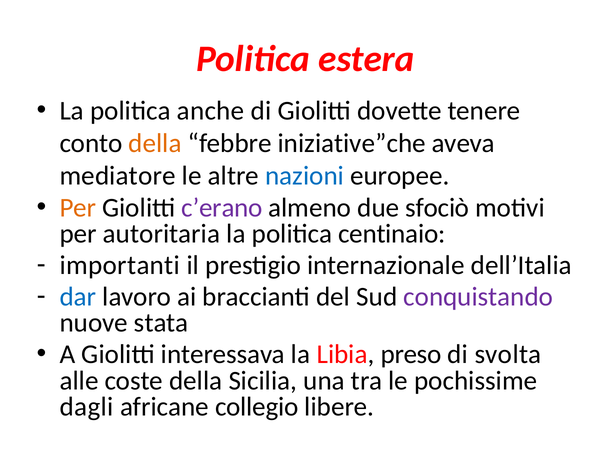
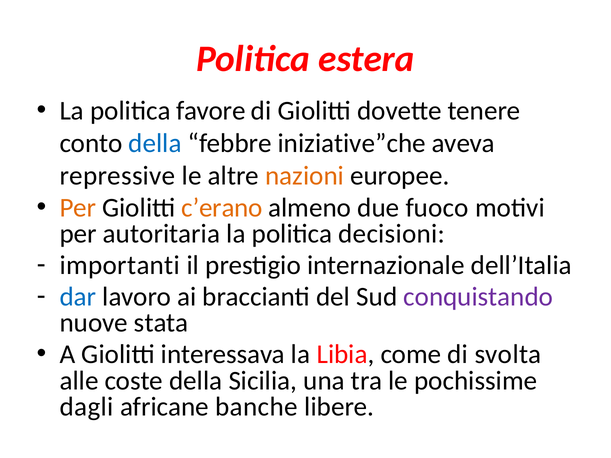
anche: anche -> favore
della at (155, 143) colour: orange -> blue
mediatore: mediatore -> repressive
nazioni colour: blue -> orange
c’erano colour: purple -> orange
sfociò: sfociò -> fuoco
centinaio: centinaio -> decisioni
preso: preso -> come
collegio: collegio -> banche
